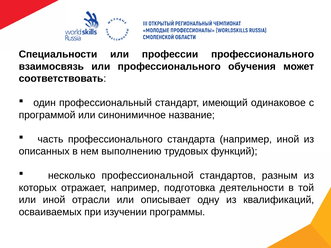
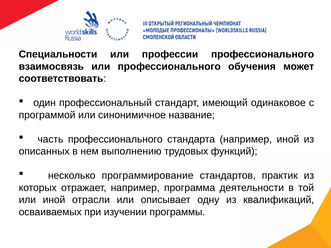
профессиональной: профессиональной -> программирование
разным: разным -> практик
подготовка: подготовка -> программа
